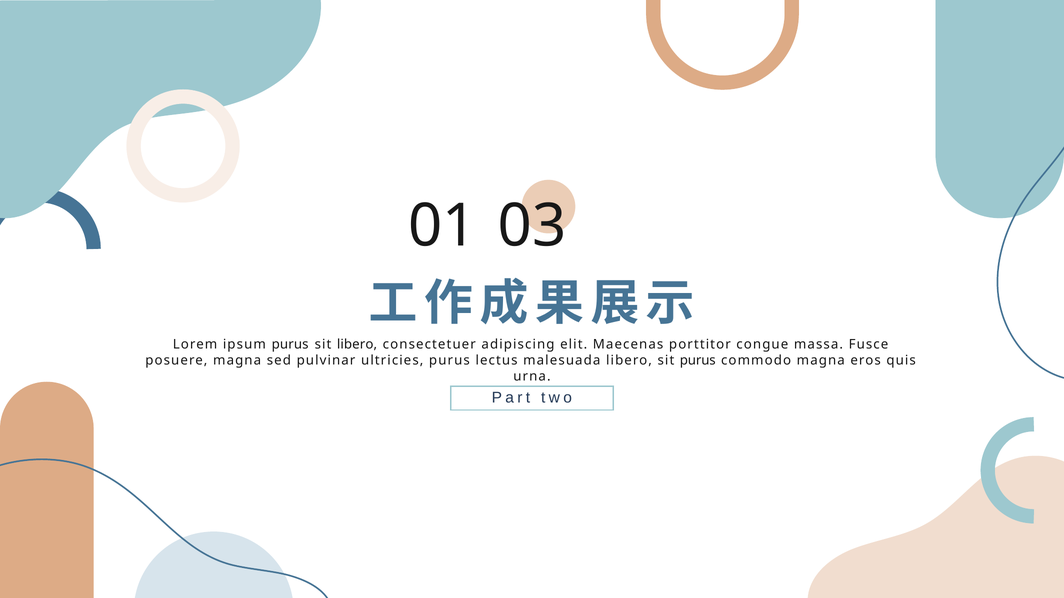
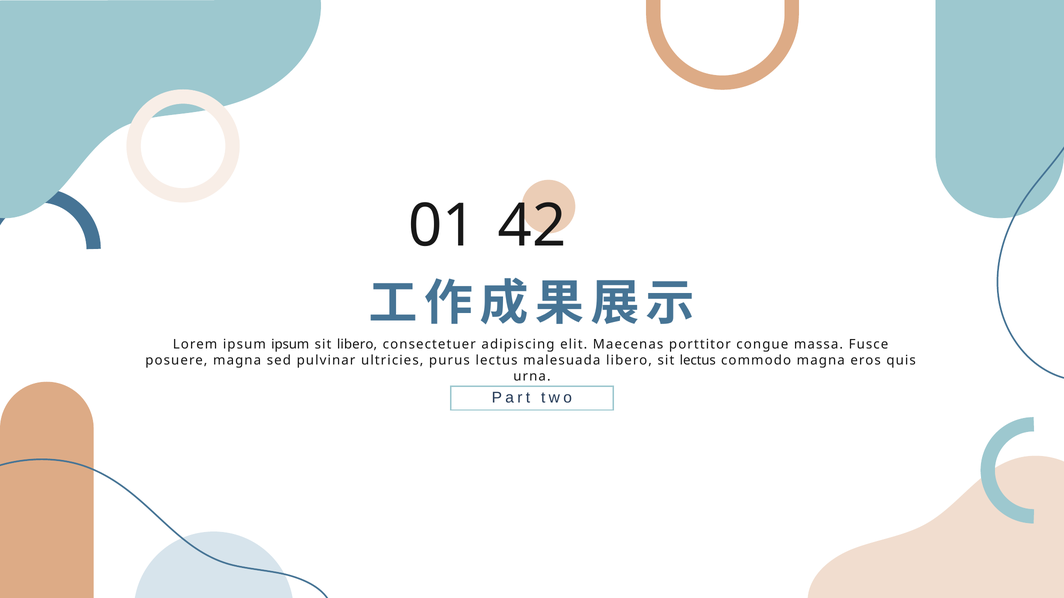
03: 03 -> 42
ipsum purus: purus -> ipsum
sit purus: purus -> lectus
